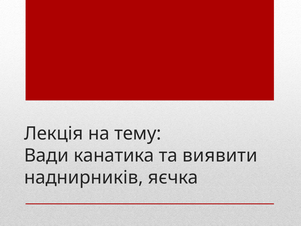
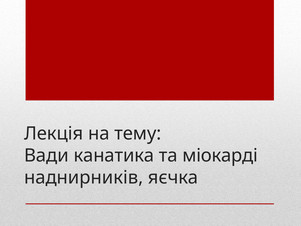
виявити: виявити -> міокарді
